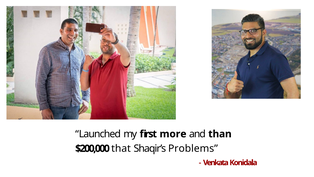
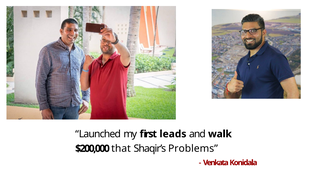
more: more -> leads
than: than -> walk
